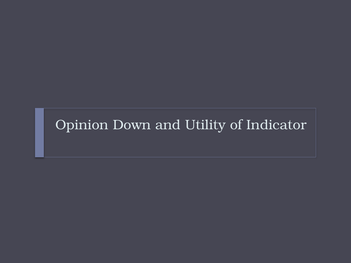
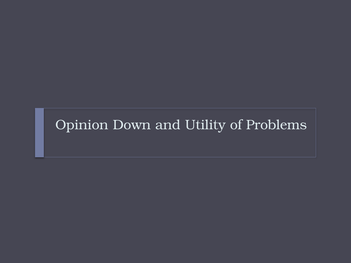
Indicator: Indicator -> Problems
